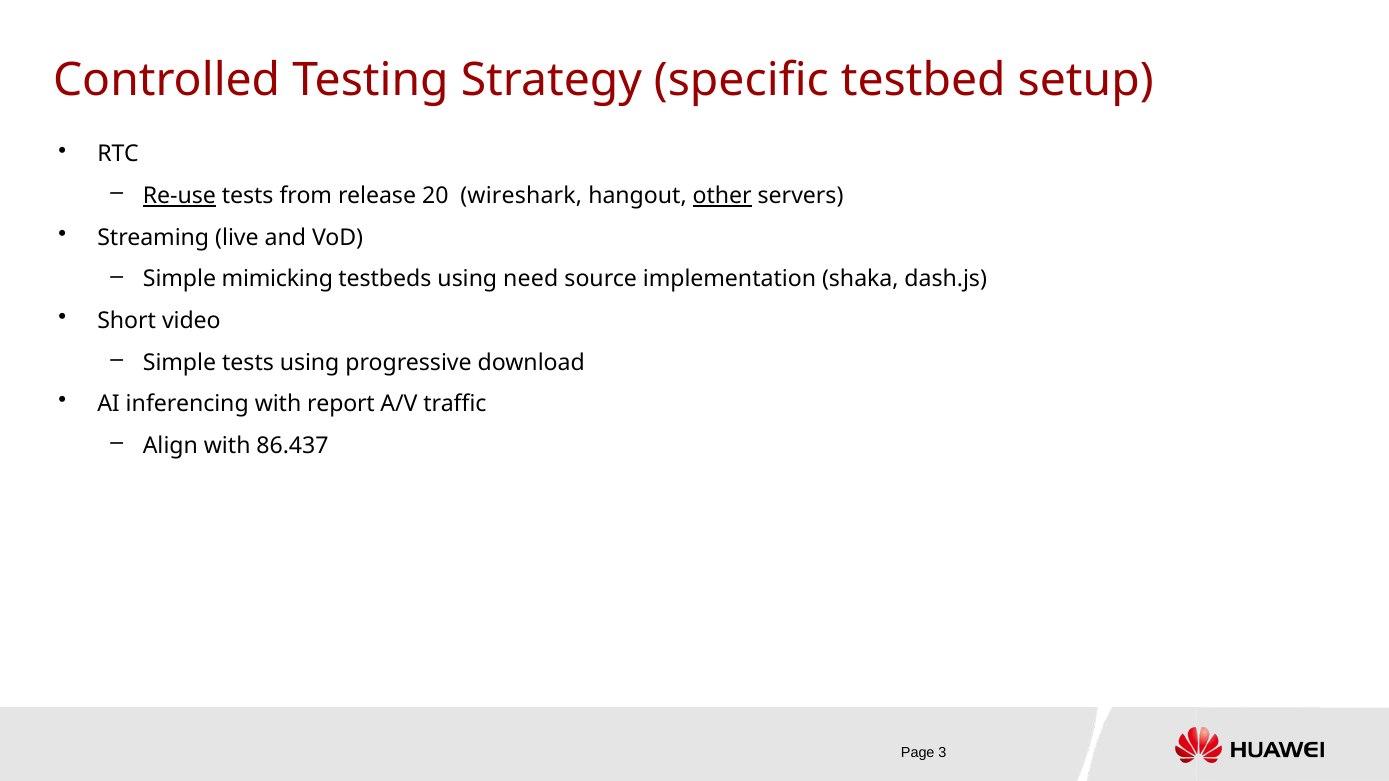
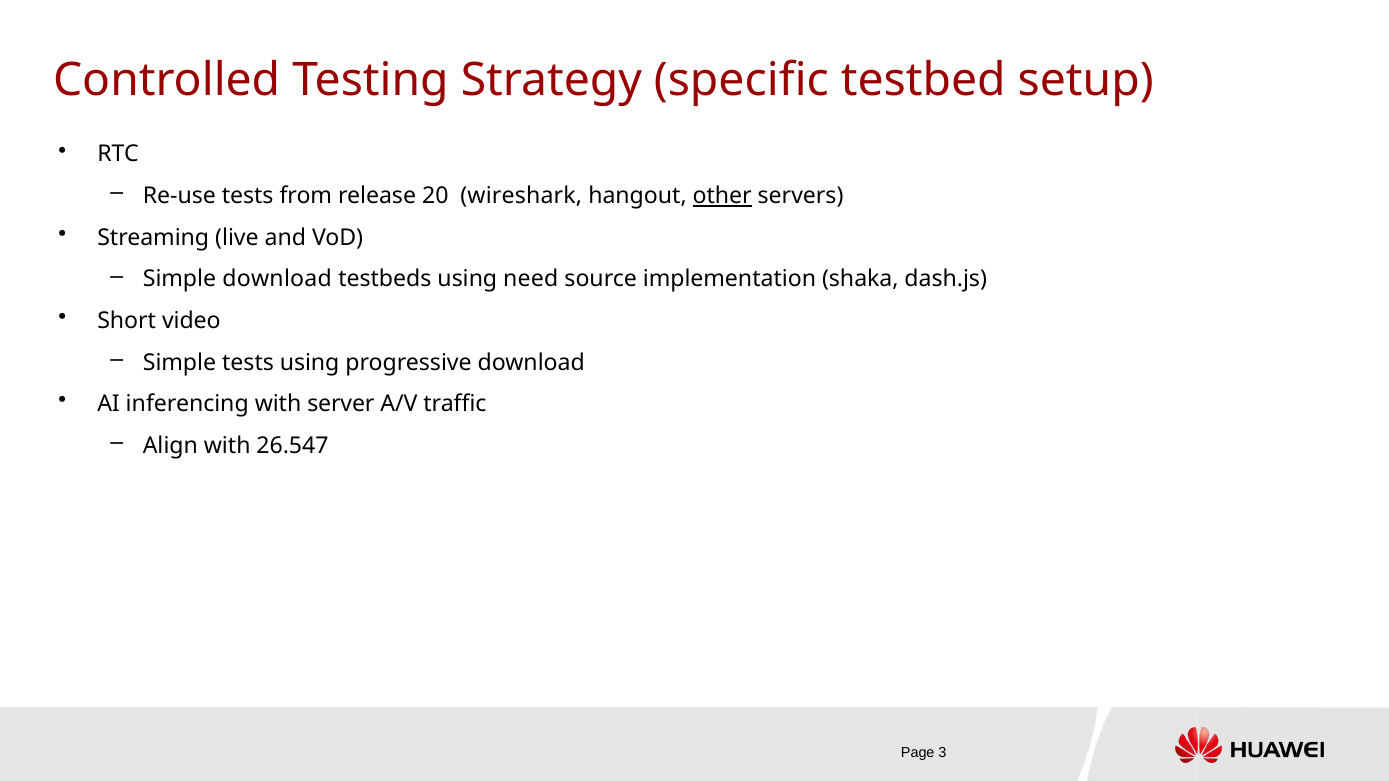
Re-use underline: present -> none
Simple mimicking: mimicking -> download
report: report -> server
86.437: 86.437 -> 26.547
